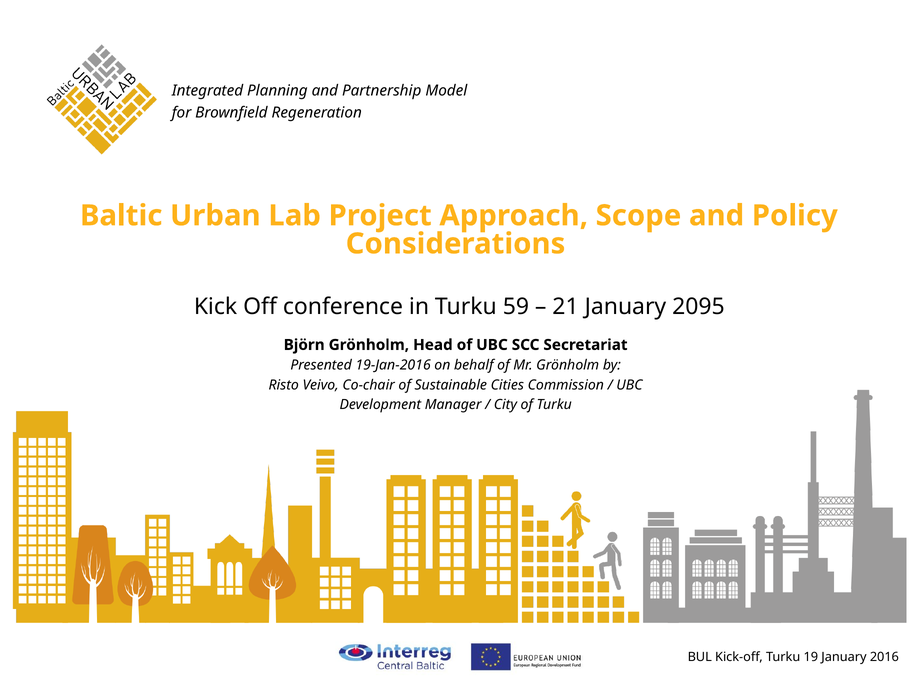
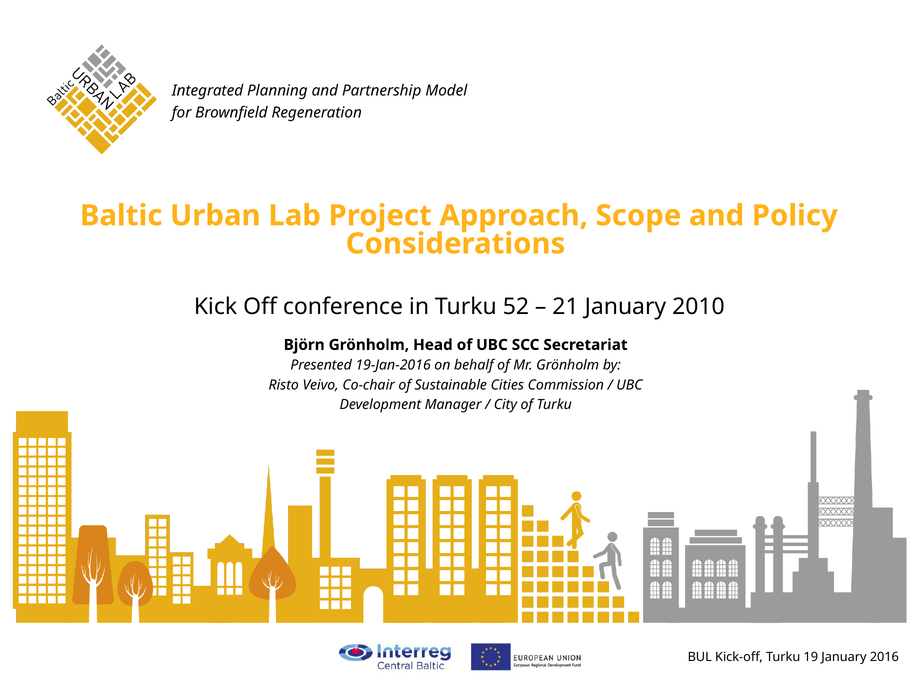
59: 59 -> 52
2095: 2095 -> 2010
